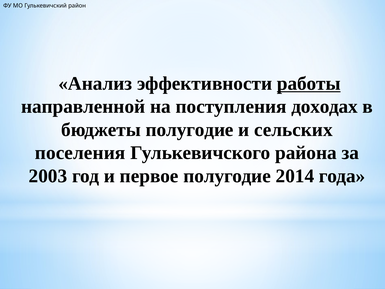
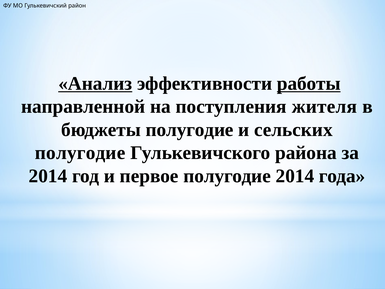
Анализ underline: none -> present
доходах: доходах -> жителя
поселения at (80, 153): поселения -> полугодие
2003 at (48, 176): 2003 -> 2014
